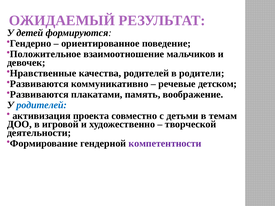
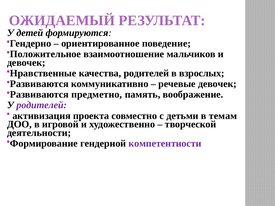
родители: родители -> взрослых
речевые детском: детском -> девочек
плакатами: плакатами -> предметно
родителей at (42, 105) colour: blue -> purple
